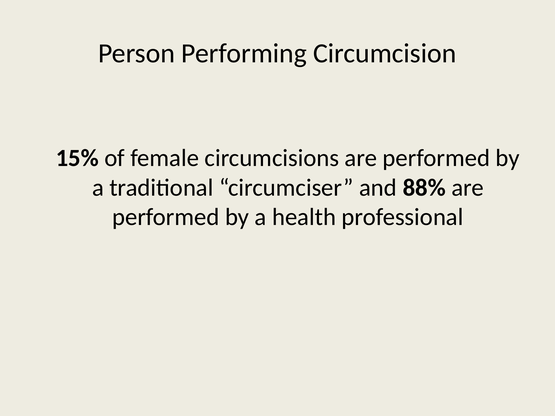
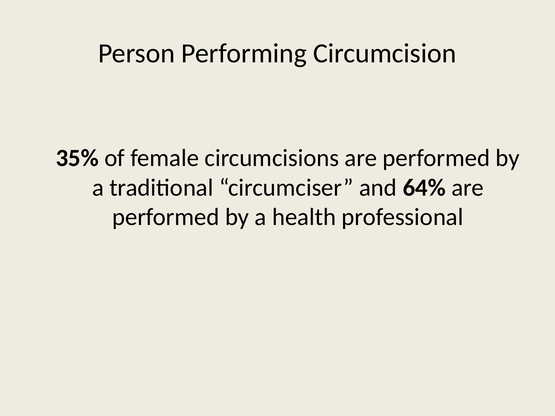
15%: 15% -> 35%
88%: 88% -> 64%
